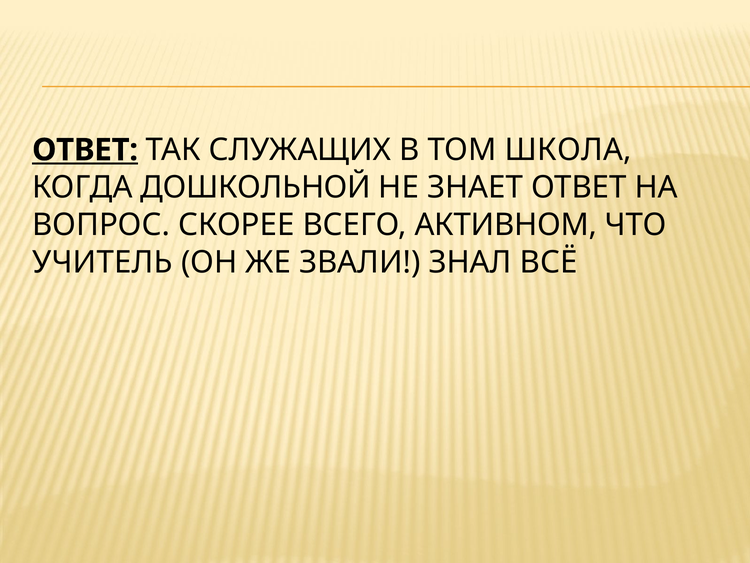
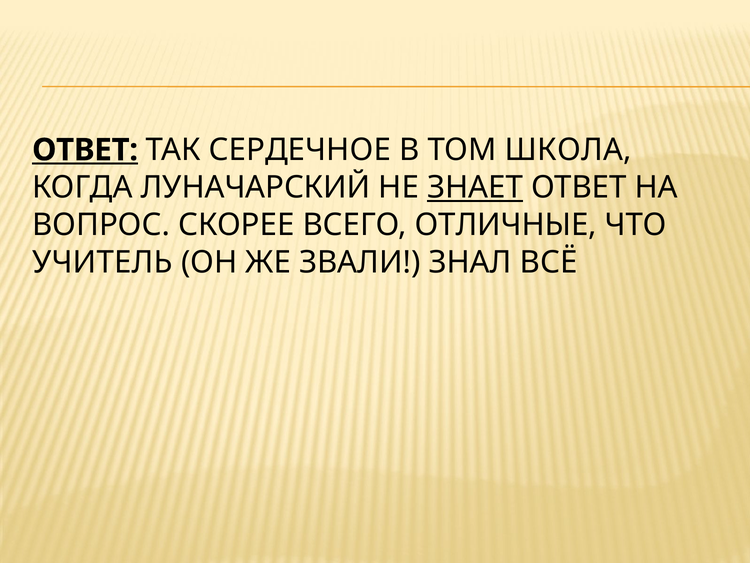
СЛУЖАЩИХ: СЛУЖАЩИХ -> СЕРДЕЧНОЕ
ДОШКОЛЬНОЙ: ДОШКОЛЬНОЙ -> ЛУНАЧАРСКИЙ
ЗНАЕТ underline: none -> present
АКТИВНОМ: АКТИВНОМ -> ОТЛИЧНЫЕ
